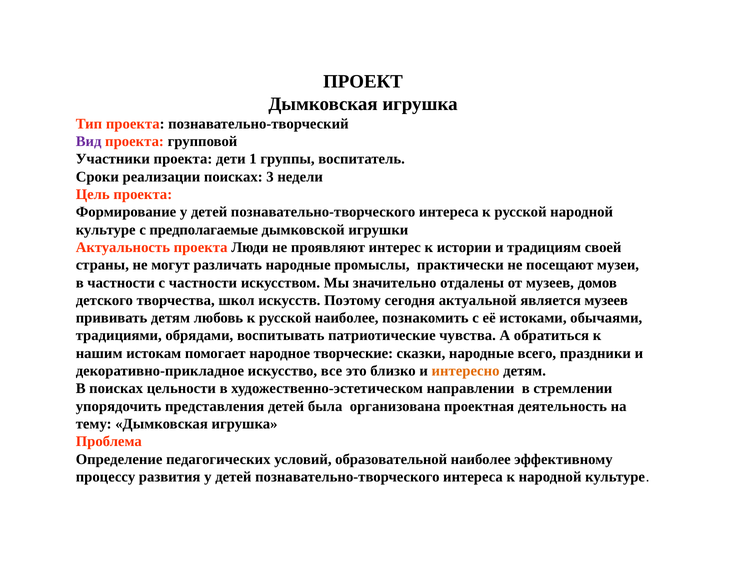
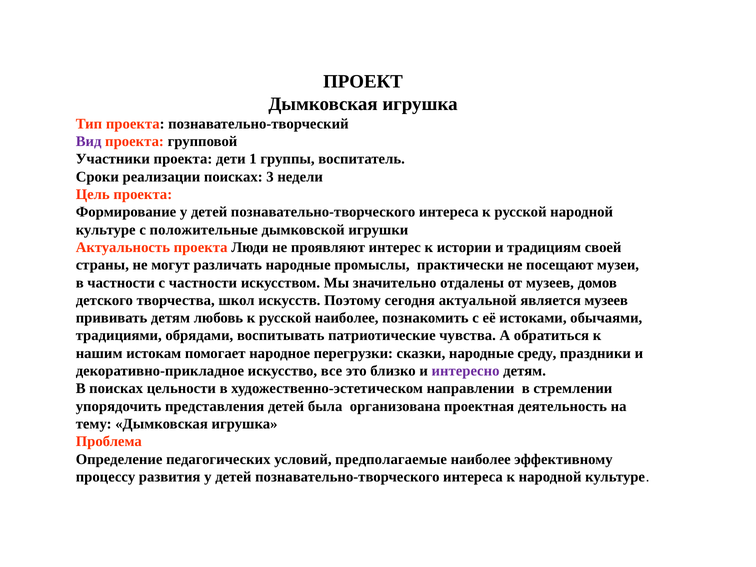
предполагаемые: предполагаемые -> положительные
творческие: творческие -> перегрузки
всего: всего -> среду
интересно colour: orange -> purple
образовательной: образовательной -> предполагаемые
